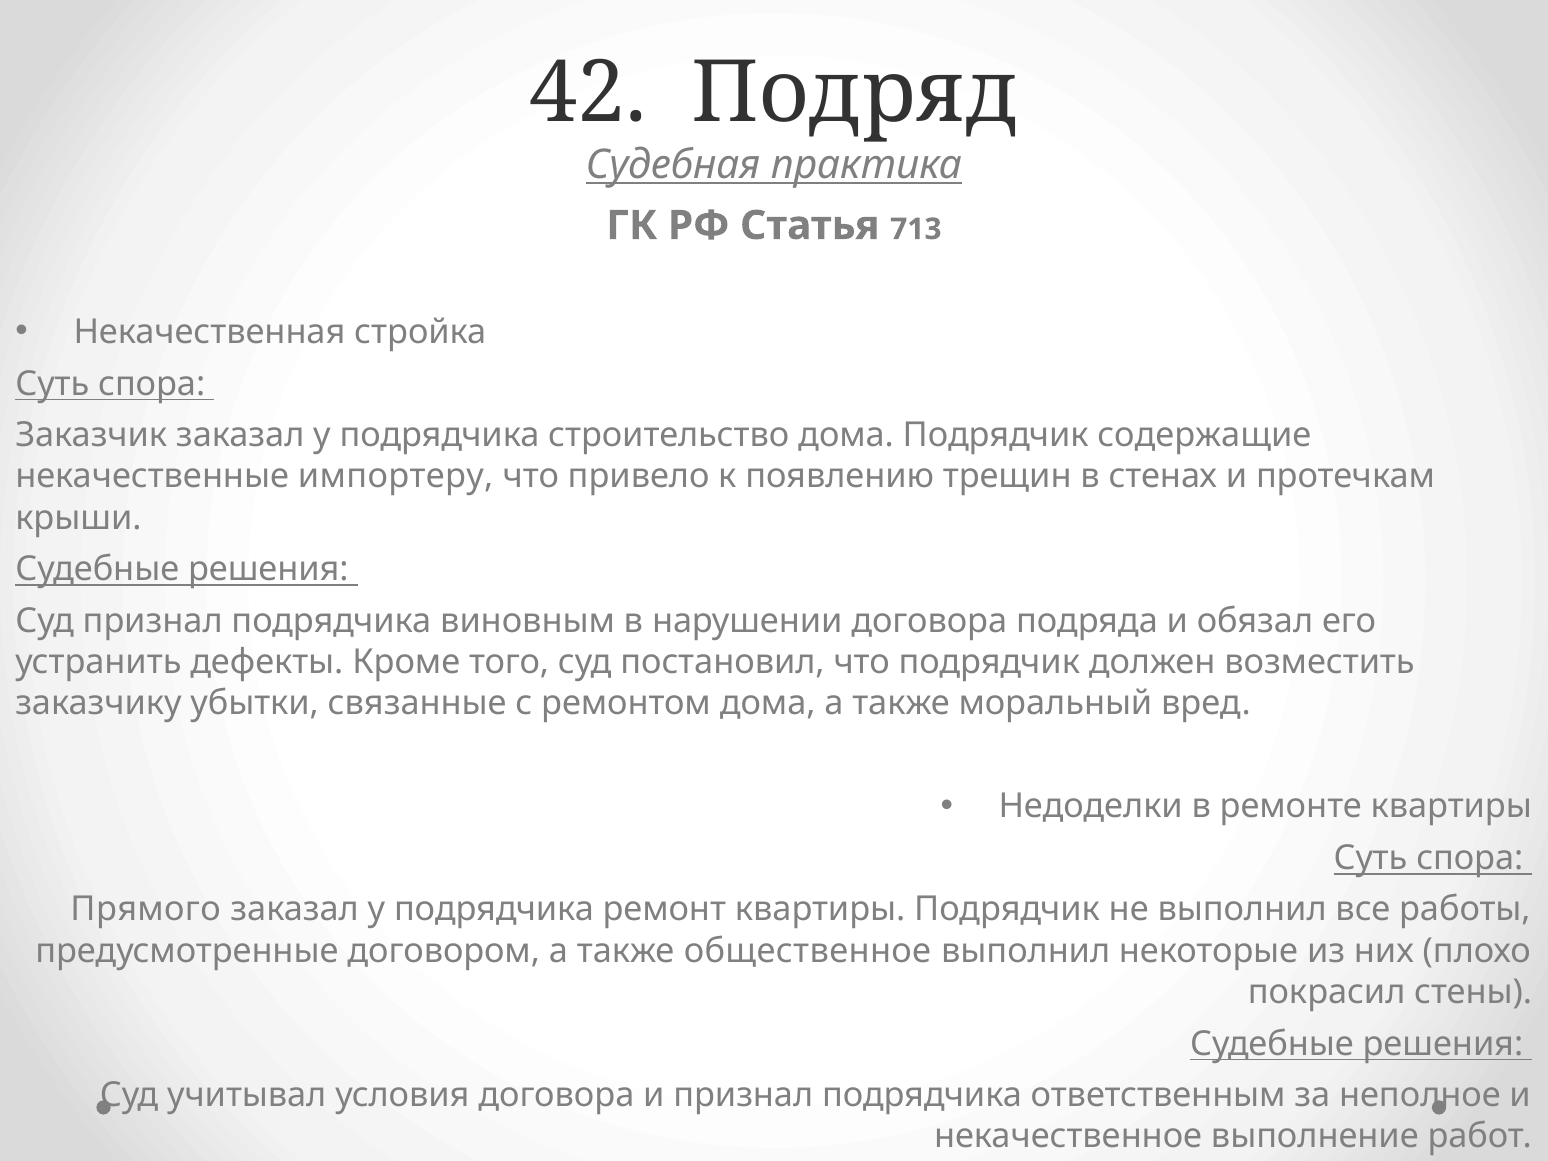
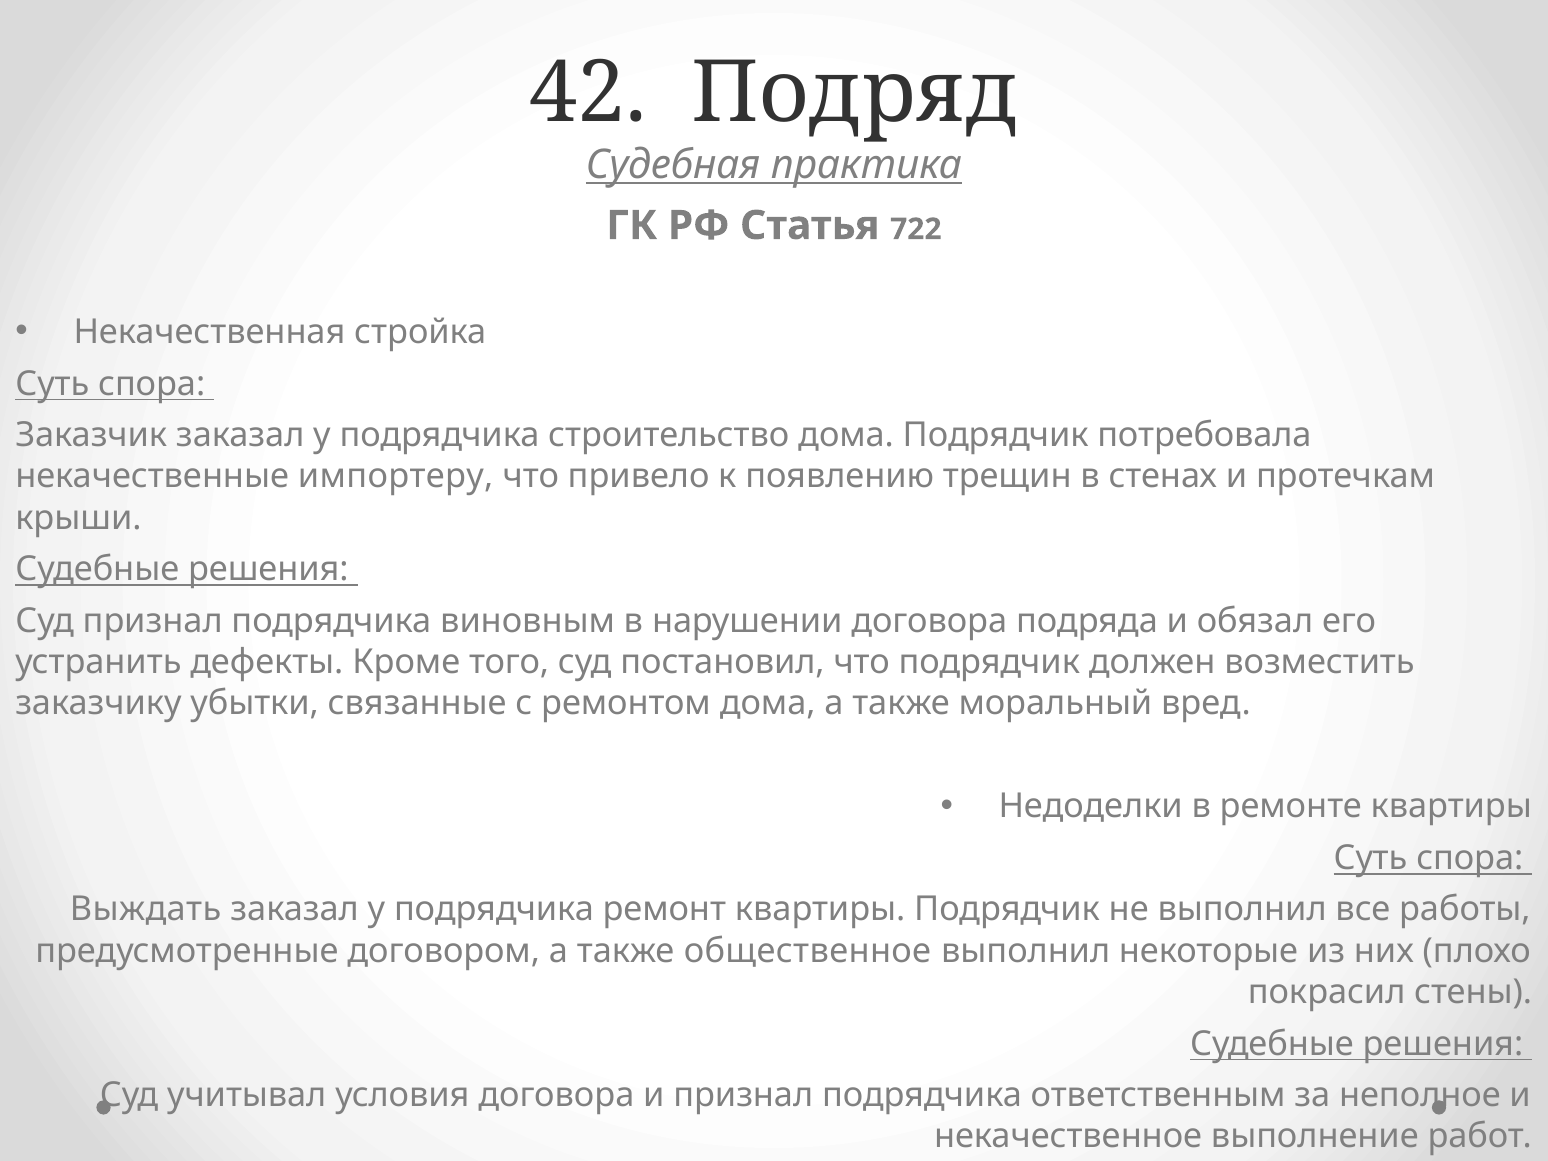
713: 713 -> 722
содержащие: содержащие -> потребовала
Прямого: Прямого -> Выждать
